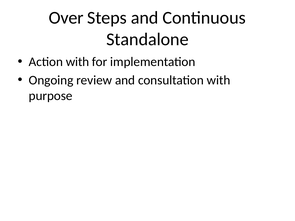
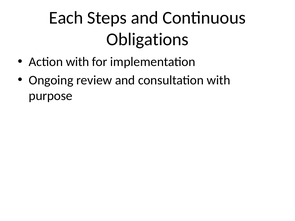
Over: Over -> Each
Standalone: Standalone -> Obligations
